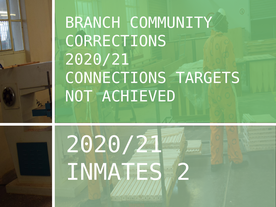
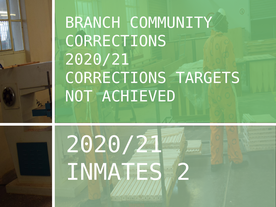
CONNECTIONS at (116, 78): CONNECTIONS -> CORRECTIONS
